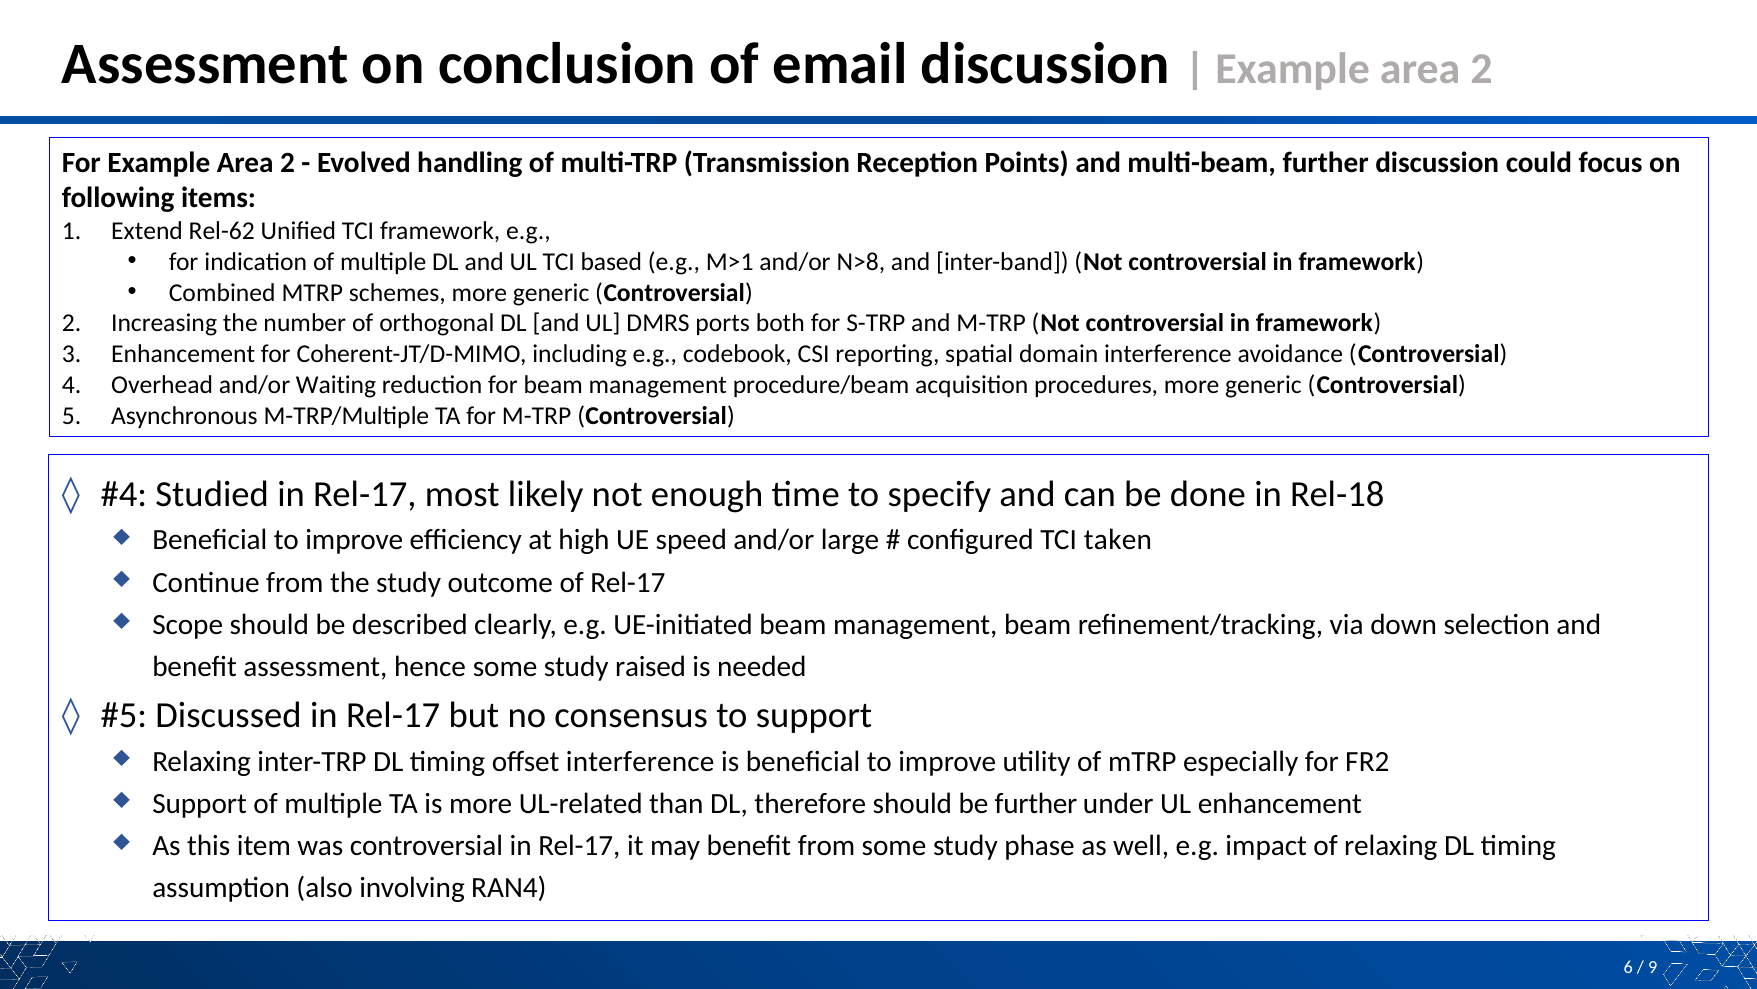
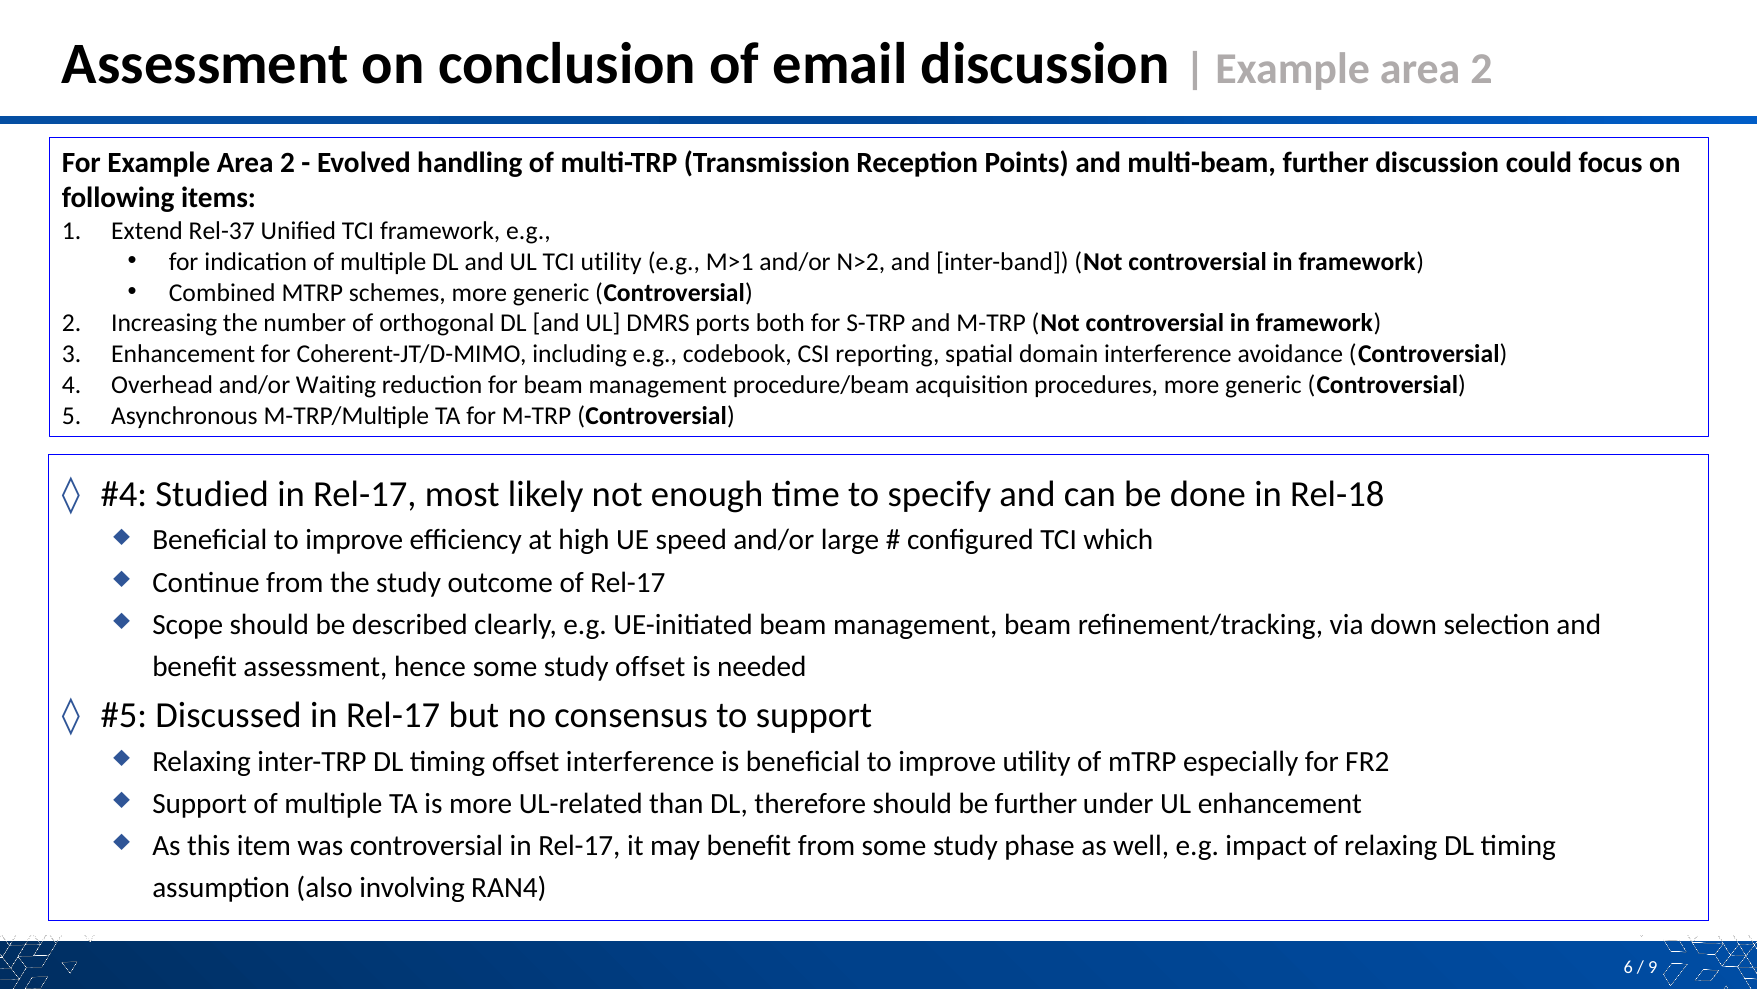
Rel-62: Rel-62 -> Rel-37
TCI based: based -> utility
N>8: N>8 -> N>2
taken: taken -> which
study raised: raised -> offset
